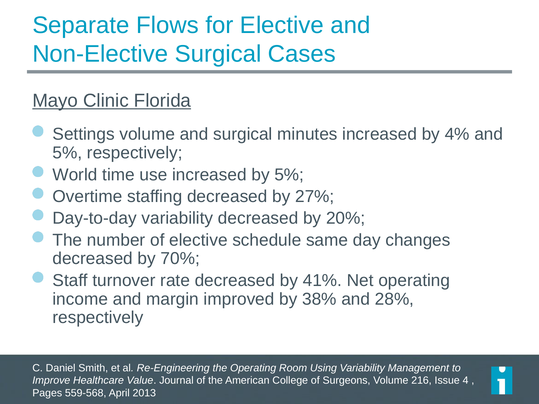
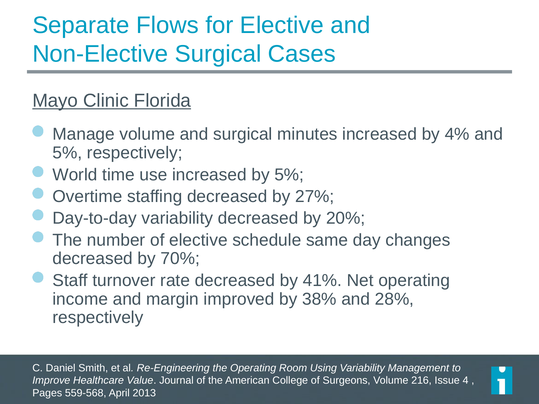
Settings: Settings -> Manage
